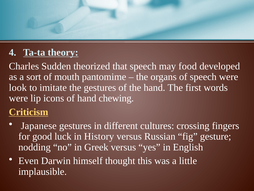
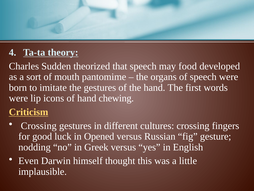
look: look -> born
Japanese at (39, 125): Japanese -> Crossing
History: History -> Opened
